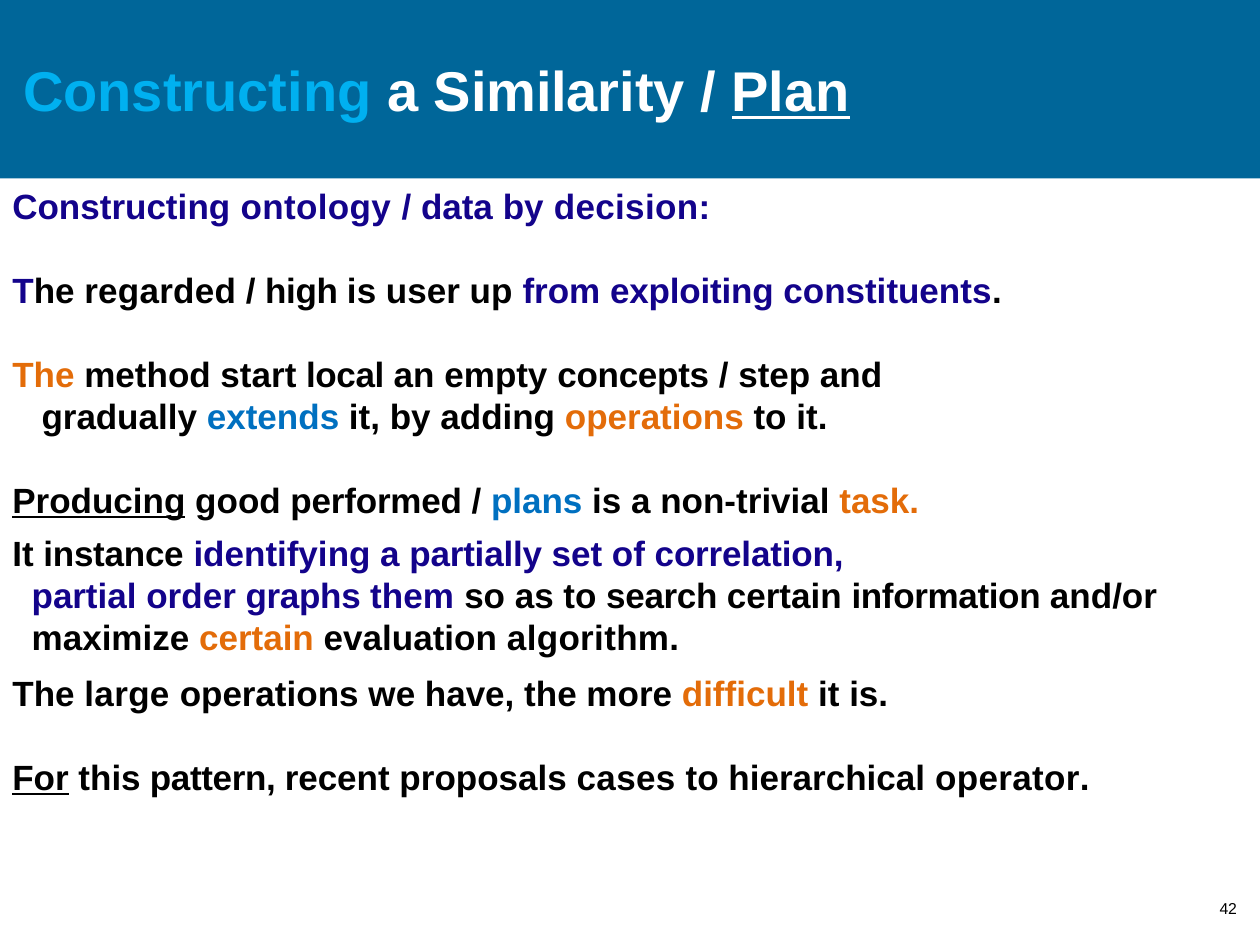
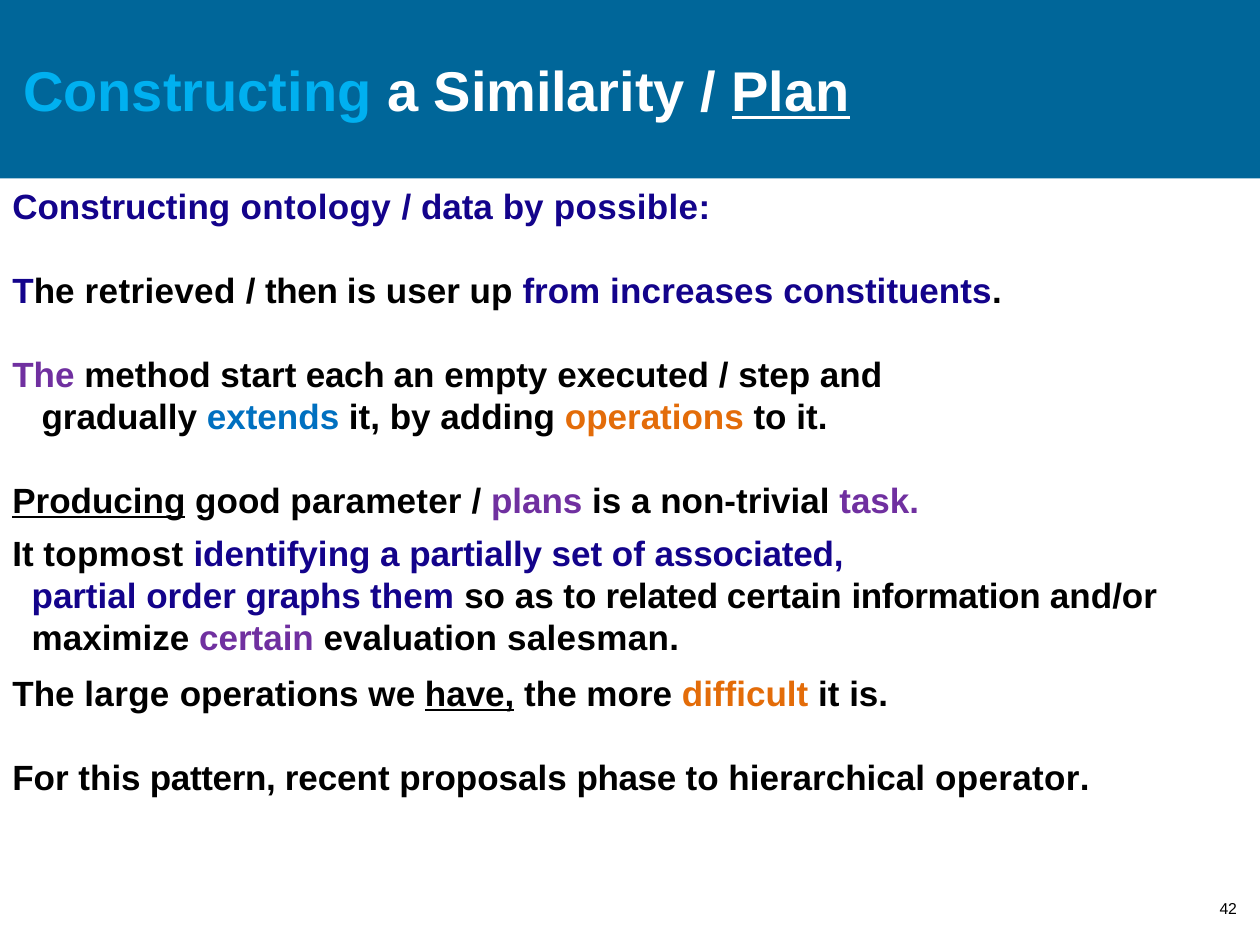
decision: decision -> possible
regarded: regarded -> retrieved
high: high -> then
exploiting: exploiting -> increases
The at (43, 376) colour: orange -> purple
local: local -> each
concepts: concepts -> executed
performed: performed -> parameter
plans colour: blue -> purple
task colour: orange -> purple
instance: instance -> topmost
correlation: correlation -> associated
search: search -> related
certain at (256, 639) colour: orange -> purple
algorithm: algorithm -> salesman
have underline: none -> present
For underline: present -> none
cases: cases -> phase
